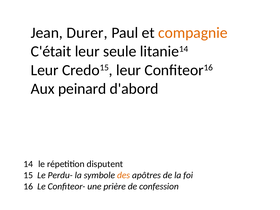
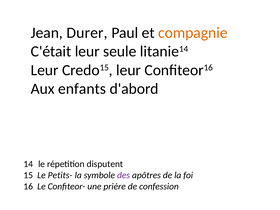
peinard: peinard -> enfants
Perdu-: Perdu- -> Petits-
des colour: orange -> purple
